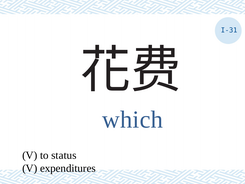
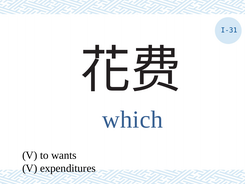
status: status -> wants
